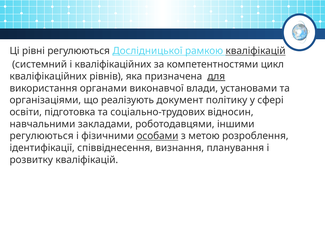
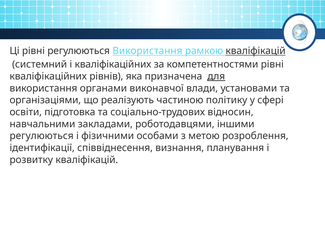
регулюються Дослідницької: Дослідницької -> Використання
компетентностями цикл: цикл -> рівні
документ: документ -> частиною
особами underline: present -> none
